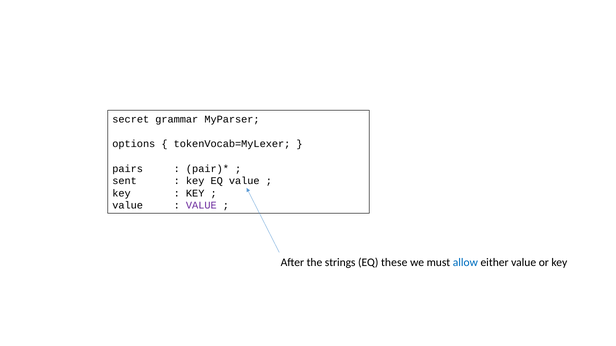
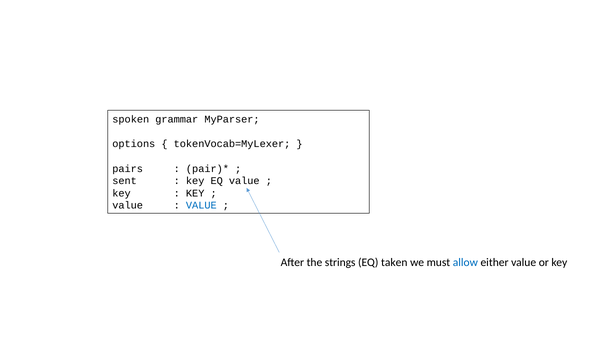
secret: secret -> spoken
VALUE at (201, 206) colour: purple -> blue
these: these -> taken
